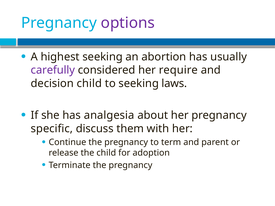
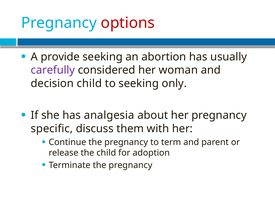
options colour: purple -> red
highest: highest -> provide
require: require -> woman
laws: laws -> only
